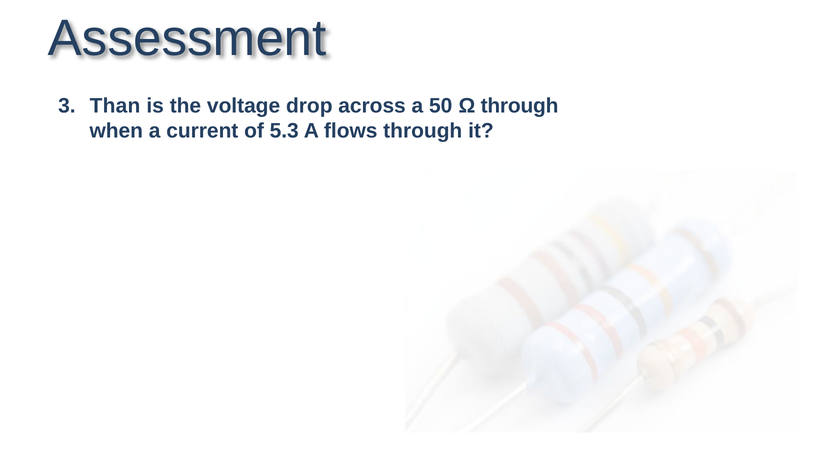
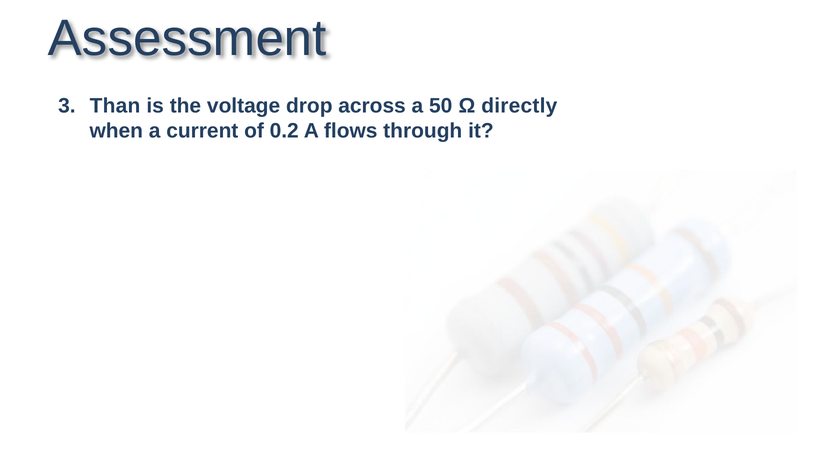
Ω through: through -> directly
5.3: 5.3 -> 0.2
